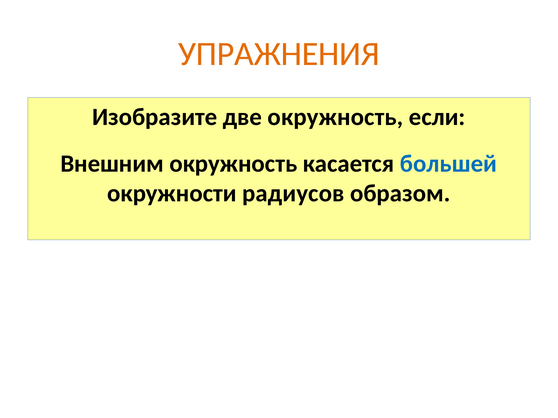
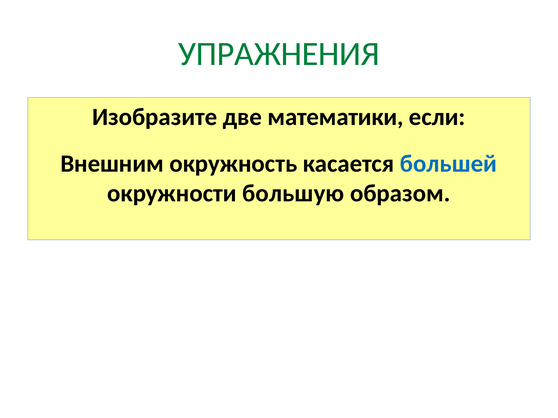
УПРАЖНЕНИЯ colour: orange -> green
две окружность: окружность -> математики
радиусов: радиусов -> большую
